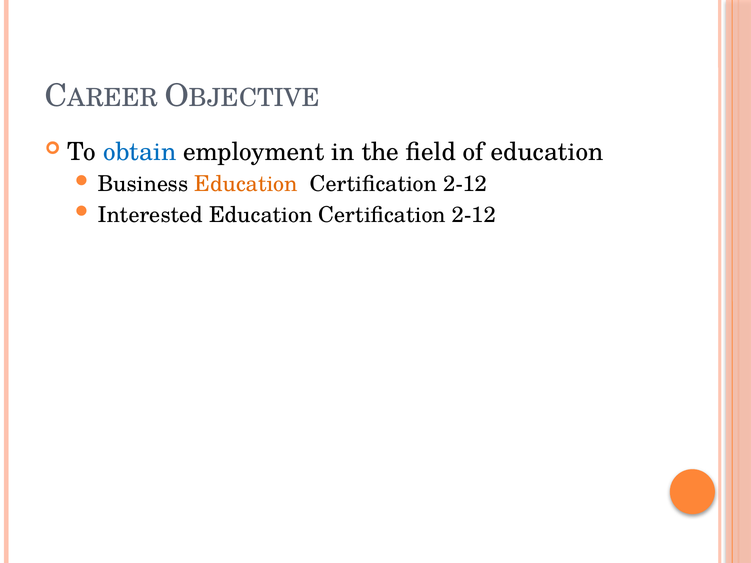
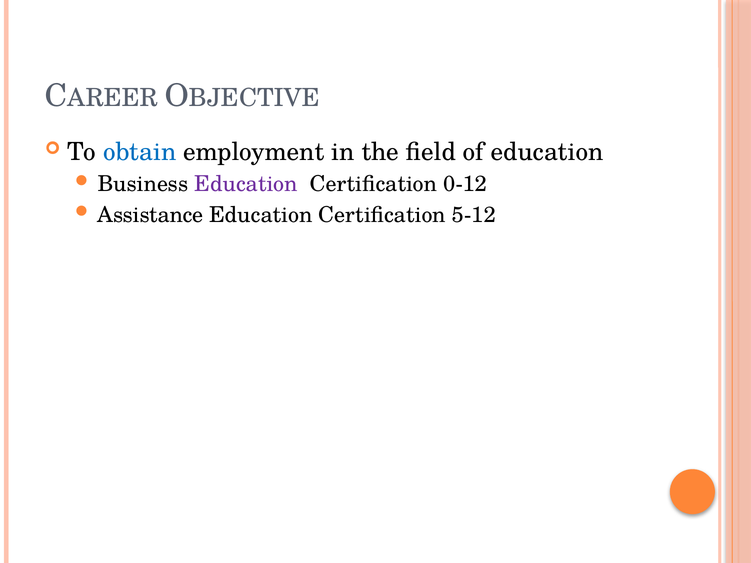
Education at (246, 184) colour: orange -> purple
2-12 at (465, 184): 2-12 -> 0-12
Interested: Interested -> Assistance
2-12 at (474, 215): 2-12 -> 5-12
